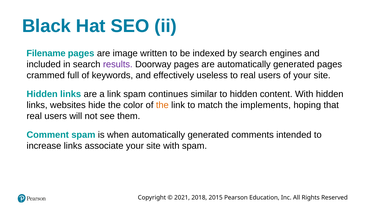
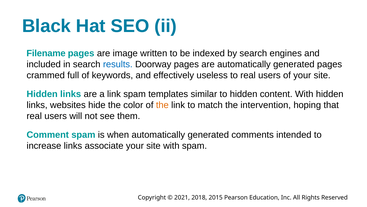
results colour: purple -> blue
continues: continues -> templates
implements: implements -> intervention
